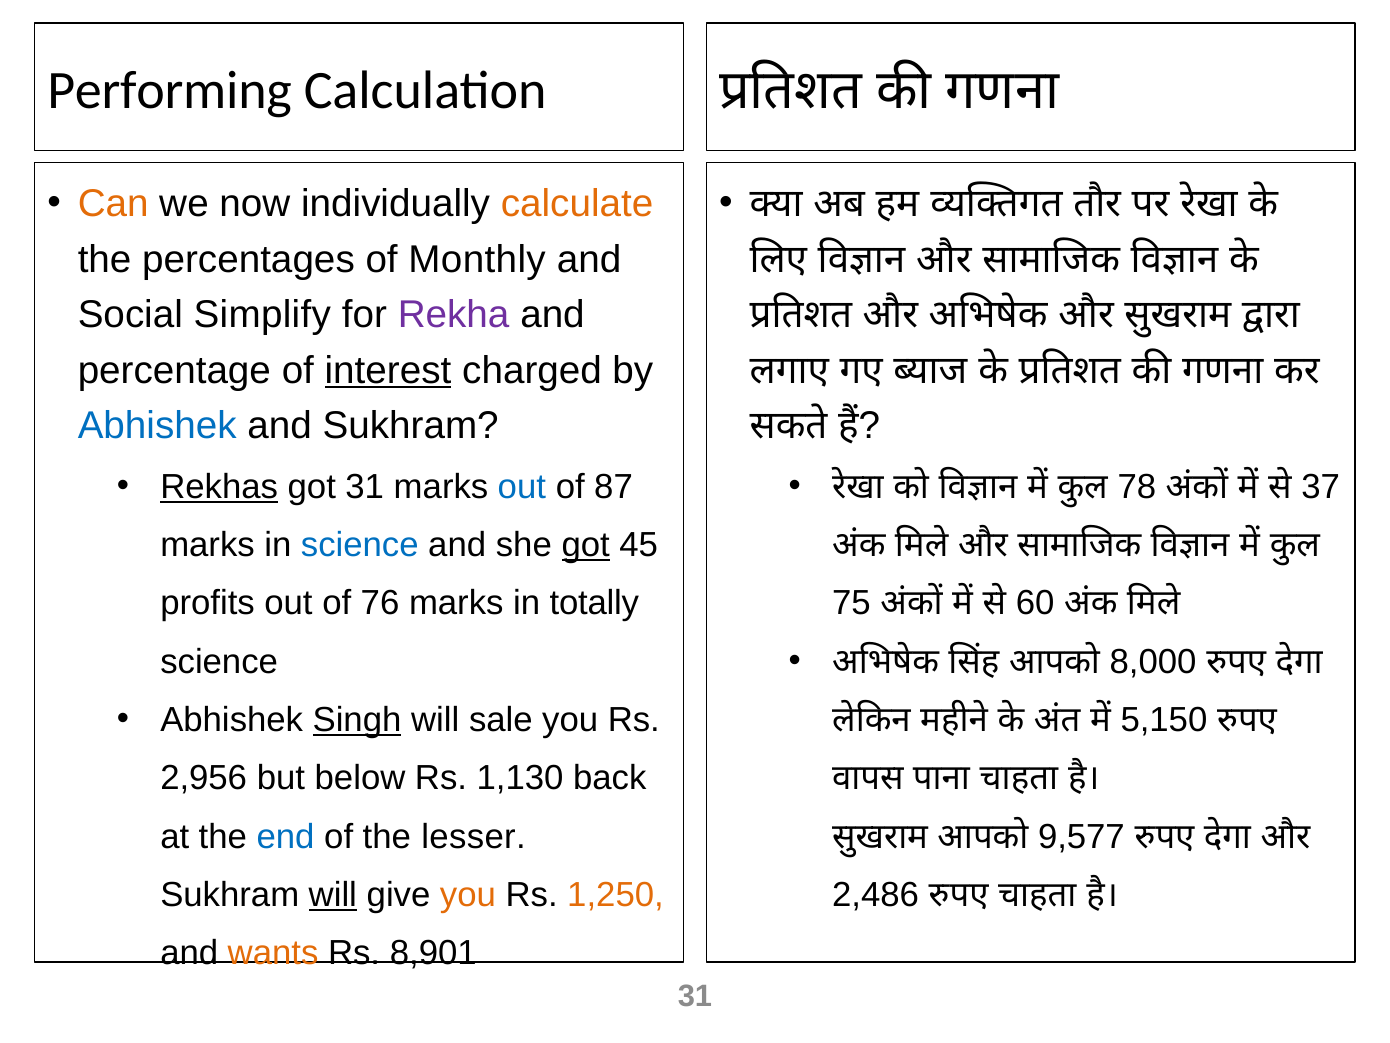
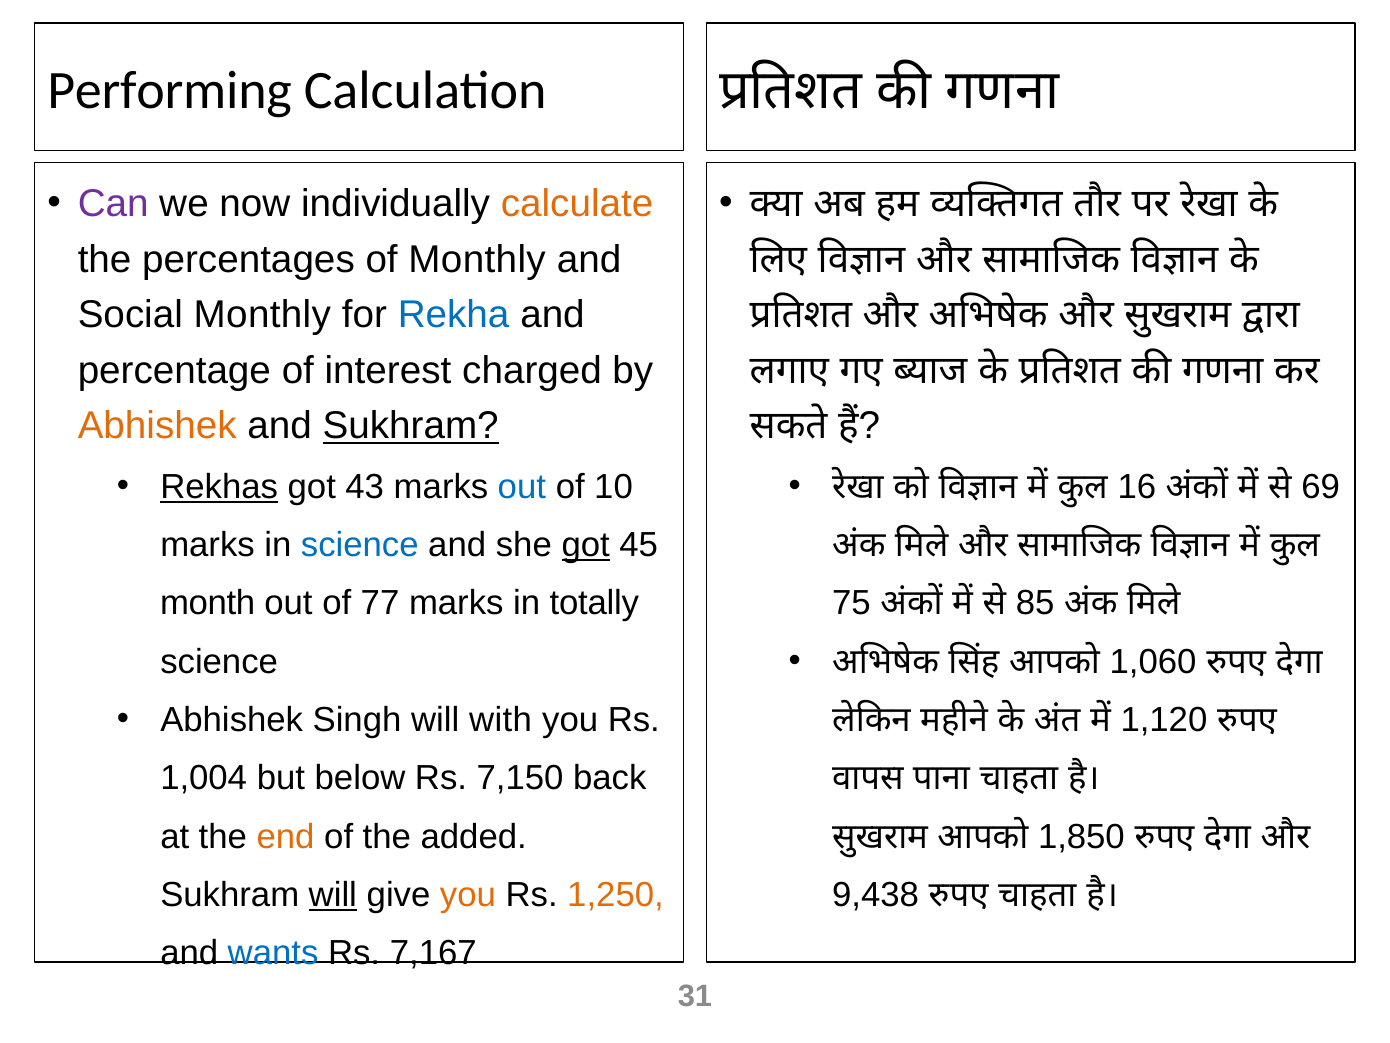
Can colour: orange -> purple
Social Simplify: Simplify -> Monthly
Rekha colour: purple -> blue
interest underline: present -> none
Abhishek at (157, 426) colour: blue -> orange
Sukhram at (411, 426) underline: none -> present
got 31: 31 -> 43
87: 87 -> 10
78: 78 -> 16
37: 37 -> 69
profits: profits -> month
76: 76 -> 77
60: 60 -> 85
8,000: 8,000 -> 1,060
Singh underline: present -> none
sale: sale -> with
5,150: 5,150 -> 1,120
2,956: 2,956 -> 1,004
1,130: 1,130 -> 7,150
end colour: blue -> orange
lesser: lesser -> added
9,577: 9,577 -> 1,850
2,486: 2,486 -> 9,438
wants colour: orange -> blue
8,901: 8,901 -> 7,167
